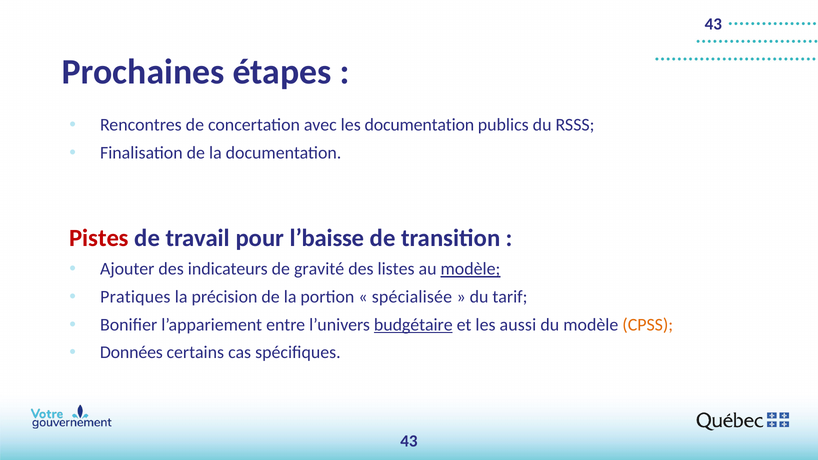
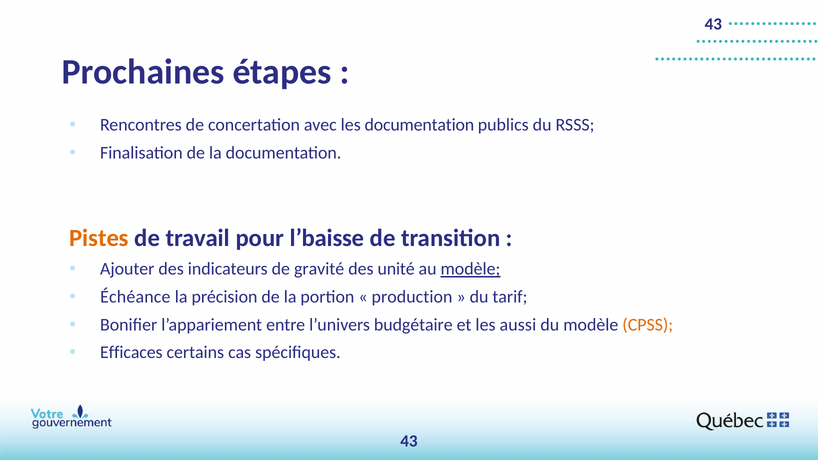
Pistes colour: red -> orange
listes: listes -> unité
Pratiques: Pratiques -> Échéance
spécialisée: spécialisée -> production
budgétaire underline: present -> none
Données: Données -> Efficaces
